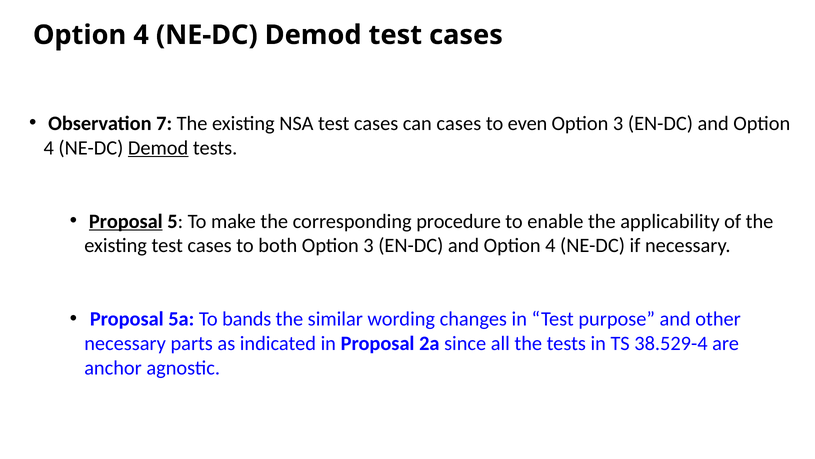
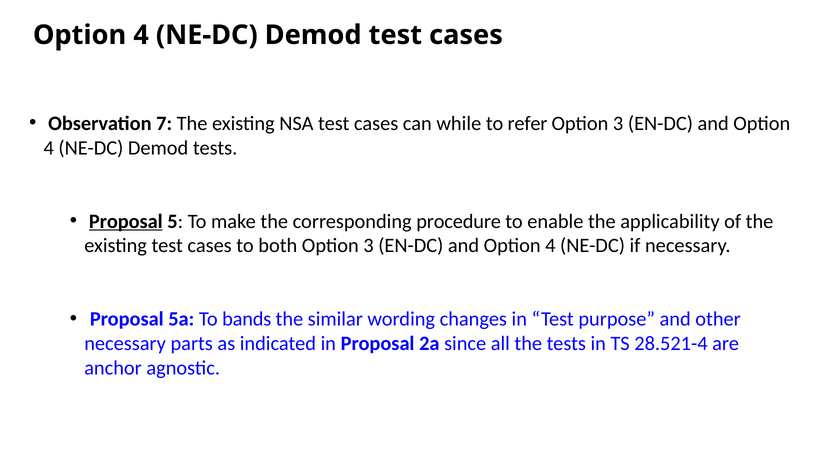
can cases: cases -> while
even: even -> refer
Demod at (158, 148) underline: present -> none
38.529-4: 38.529-4 -> 28.521-4
